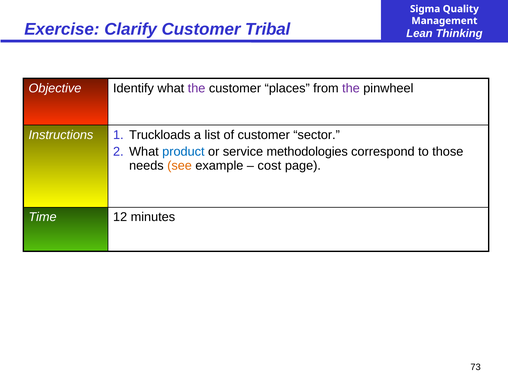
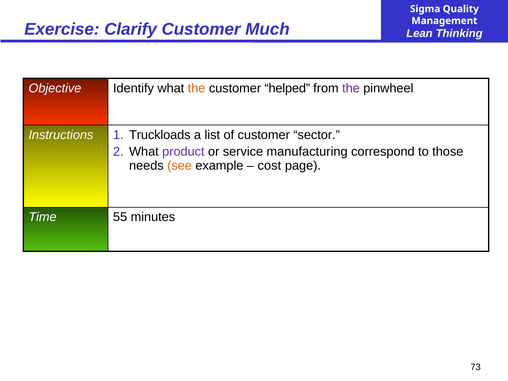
Tribal: Tribal -> Much
the at (197, 88) colour: purple -> orange
places: places -> helped
product colour: blue -> purple
methodologies: methodologies -> manufacturing
12: 12 -> 55
